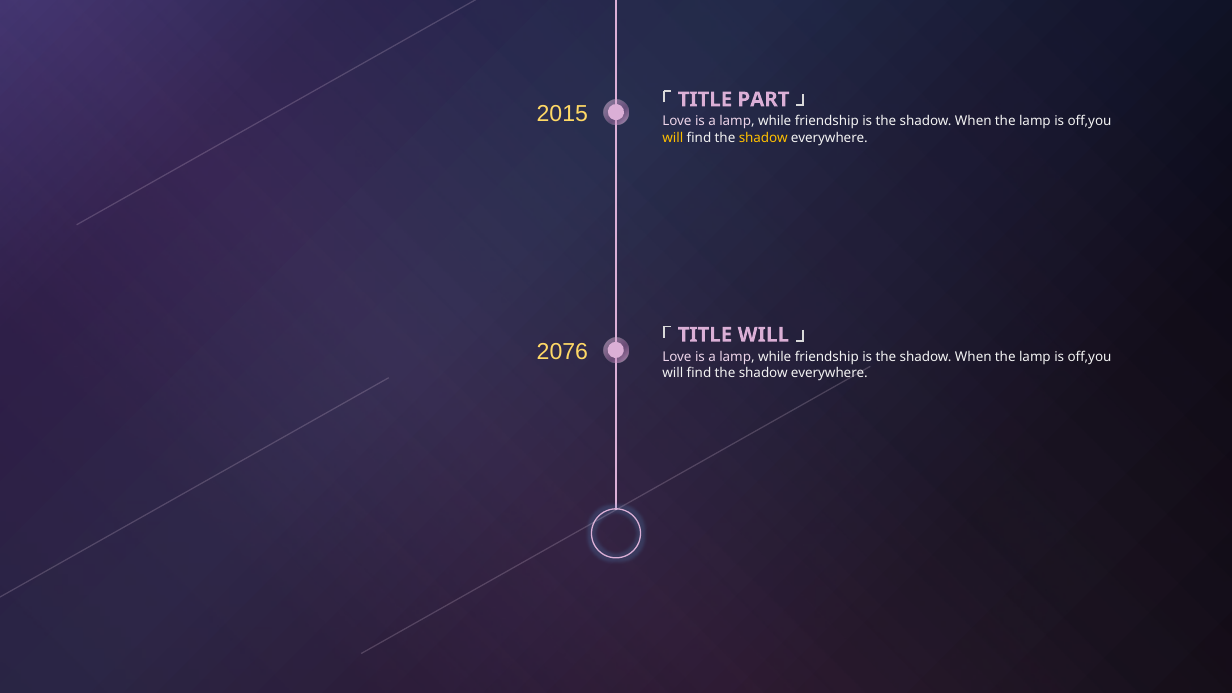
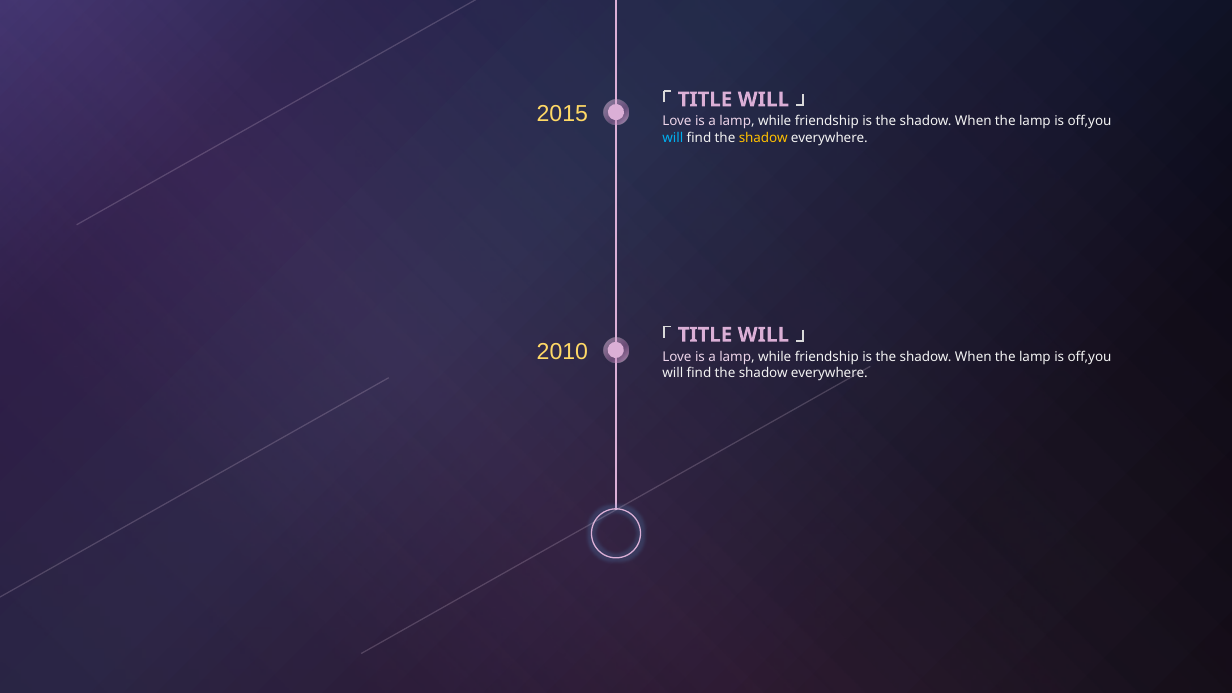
PART at (764, 99): PART -> WILL
will at (673, 138) colour: yellow -> light blue
2076: 2076 -> 2010
